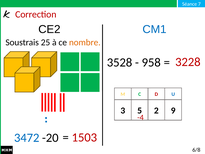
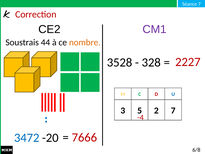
CM1 colour: blue -> purple
25: 25 -> 44
3228: 3228 -> 2227
958: 958 -> 328
2 9: 9 -> 7
1503: 1503 -> 7666
